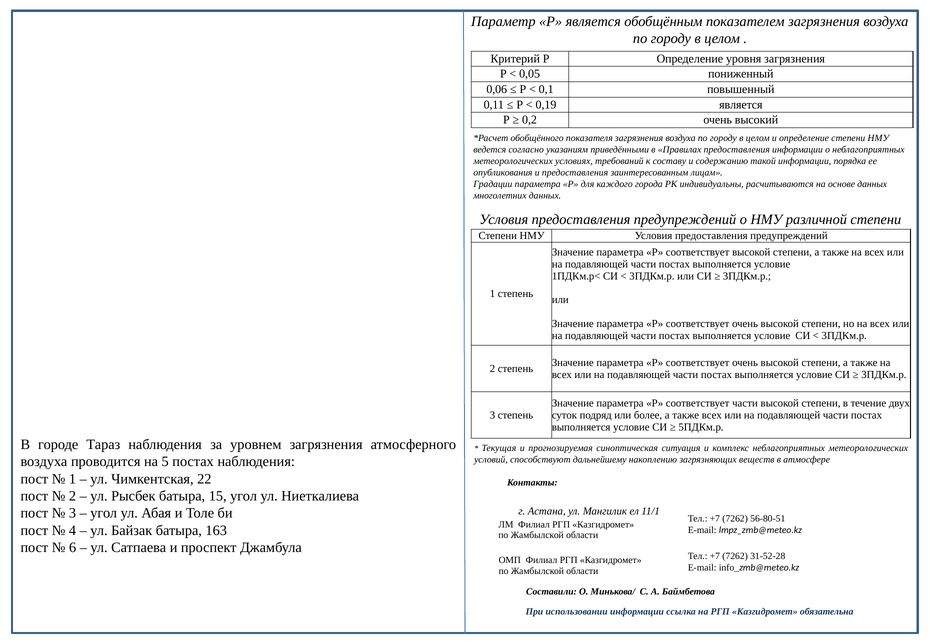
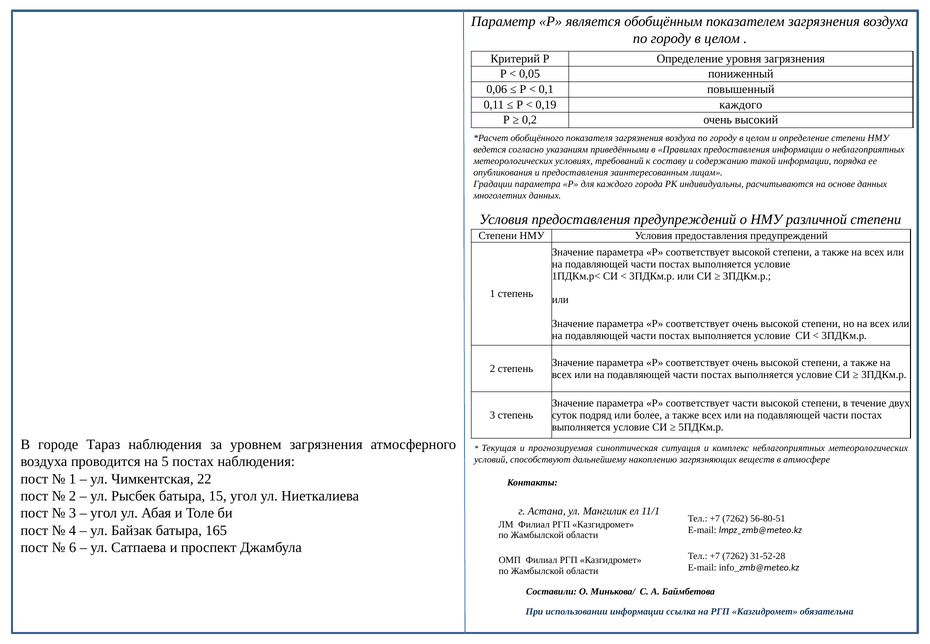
0,19 является: является -> каждого
163: 163 -> 165
